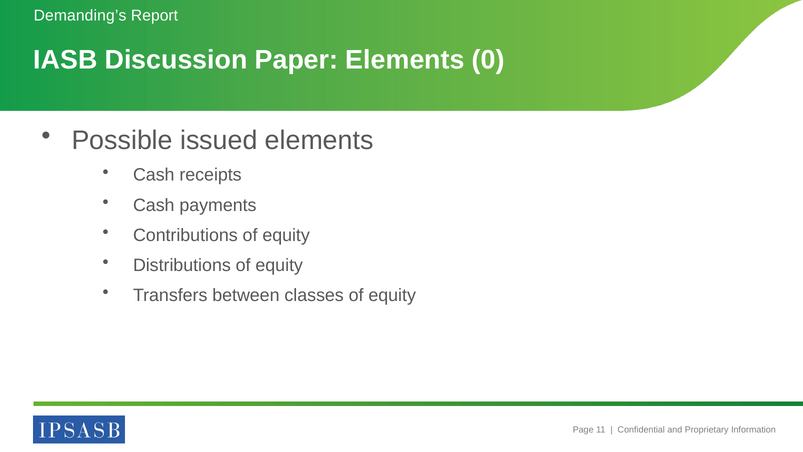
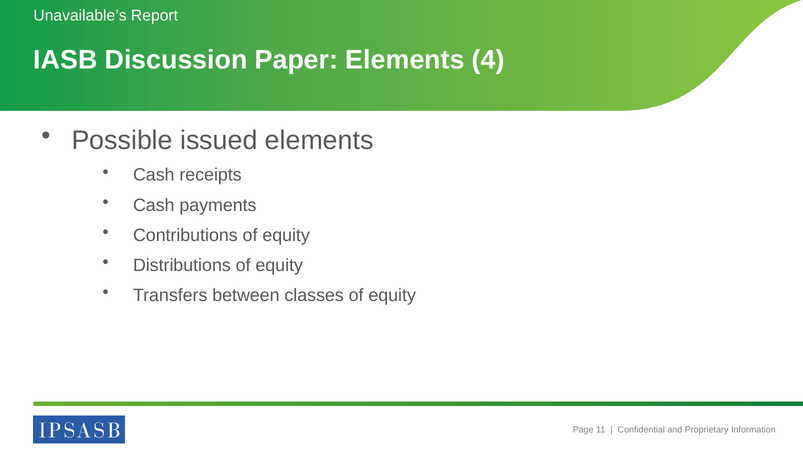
Demanding’s: Demanding’s -> Unavailable’s
0: 0 -> 4
